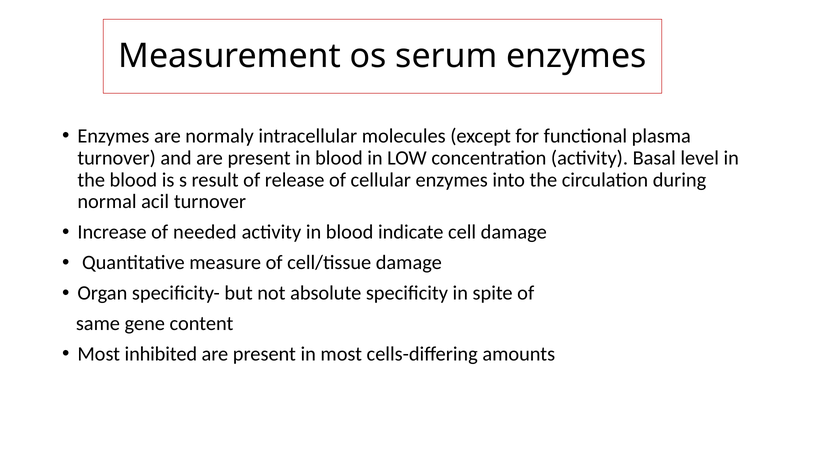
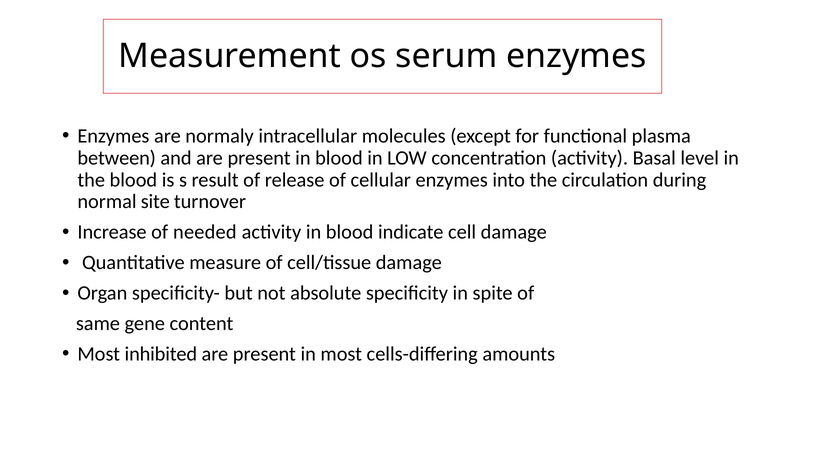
turnover at (117, 158): turnover -> between
acil: acil -> site
